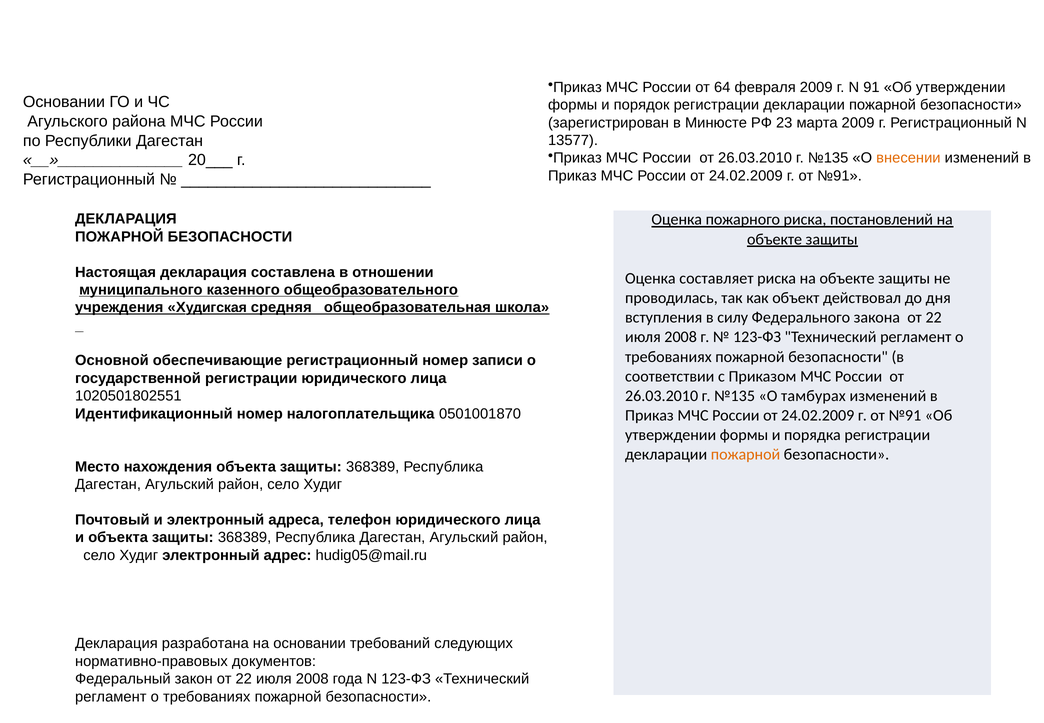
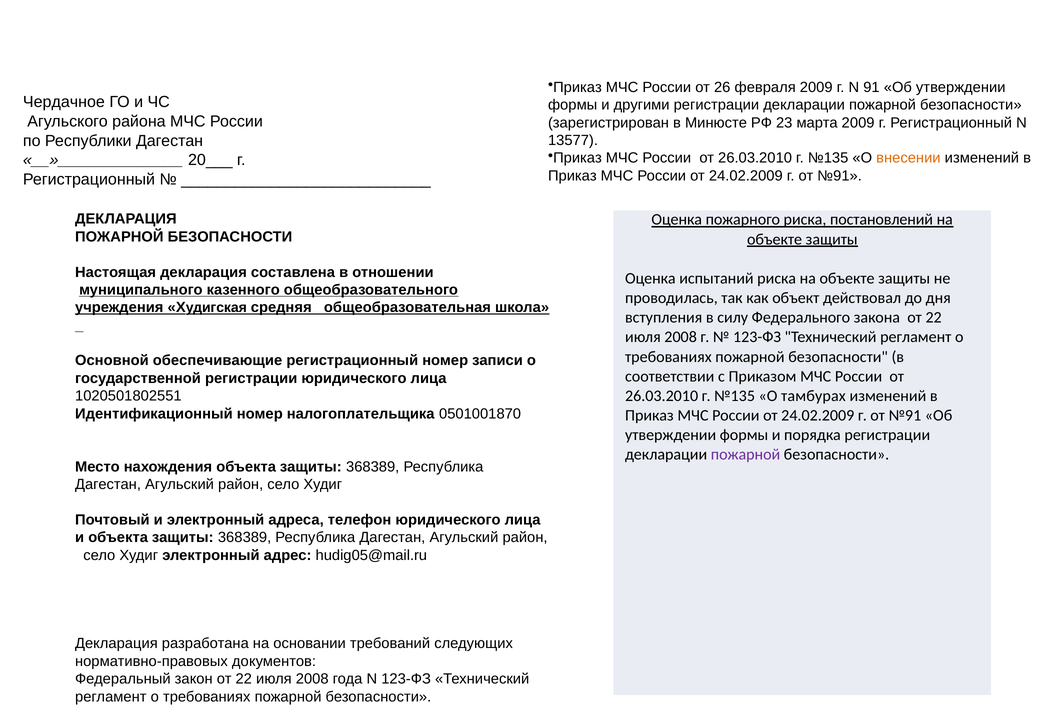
64: 64 -> 26
Основании at (64, 102): Основании -> Чердачное
порядок: порядок -> другими
составляет: составляет -> испытаний
пожарной at (746, 455) colour: orange -> purple
